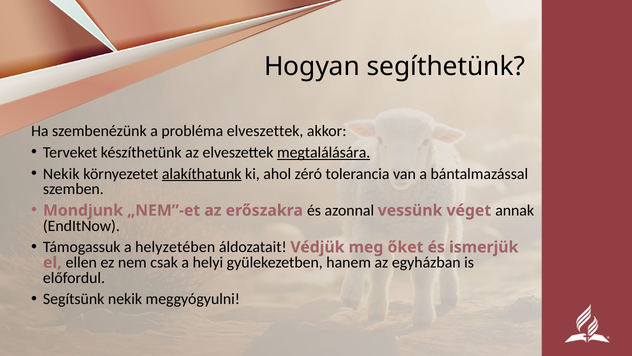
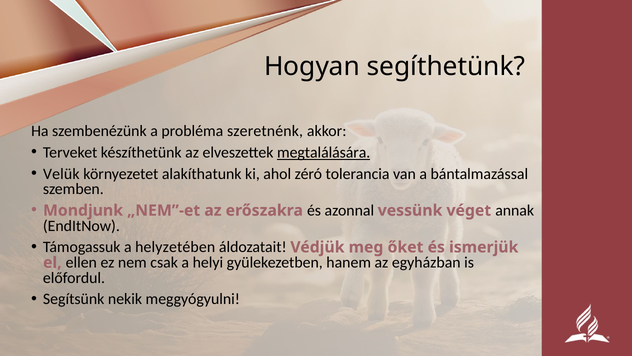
probléma elveszettek: elveszettek -> szeretnénk
Nekik at (61, 174): Nekik -> Velük
alakíthatunk underline: present -> none
